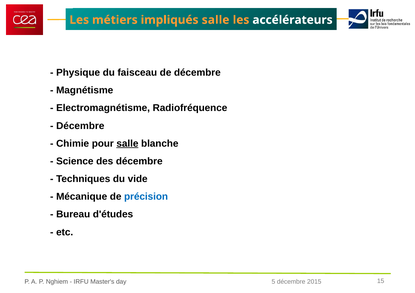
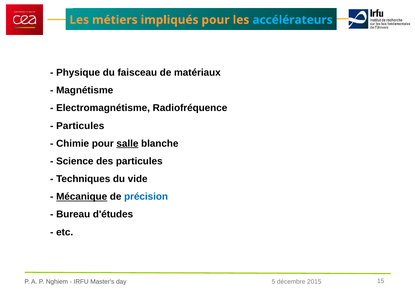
impliqués salle: salle -> pour
accélérateurs colour: white -> light blue
de décembre: décembre -> matériaux
Décembre at (80, 126): Décembre -> Particules
des décembre: décembre -> particules
Mécanique underline: none -> present
